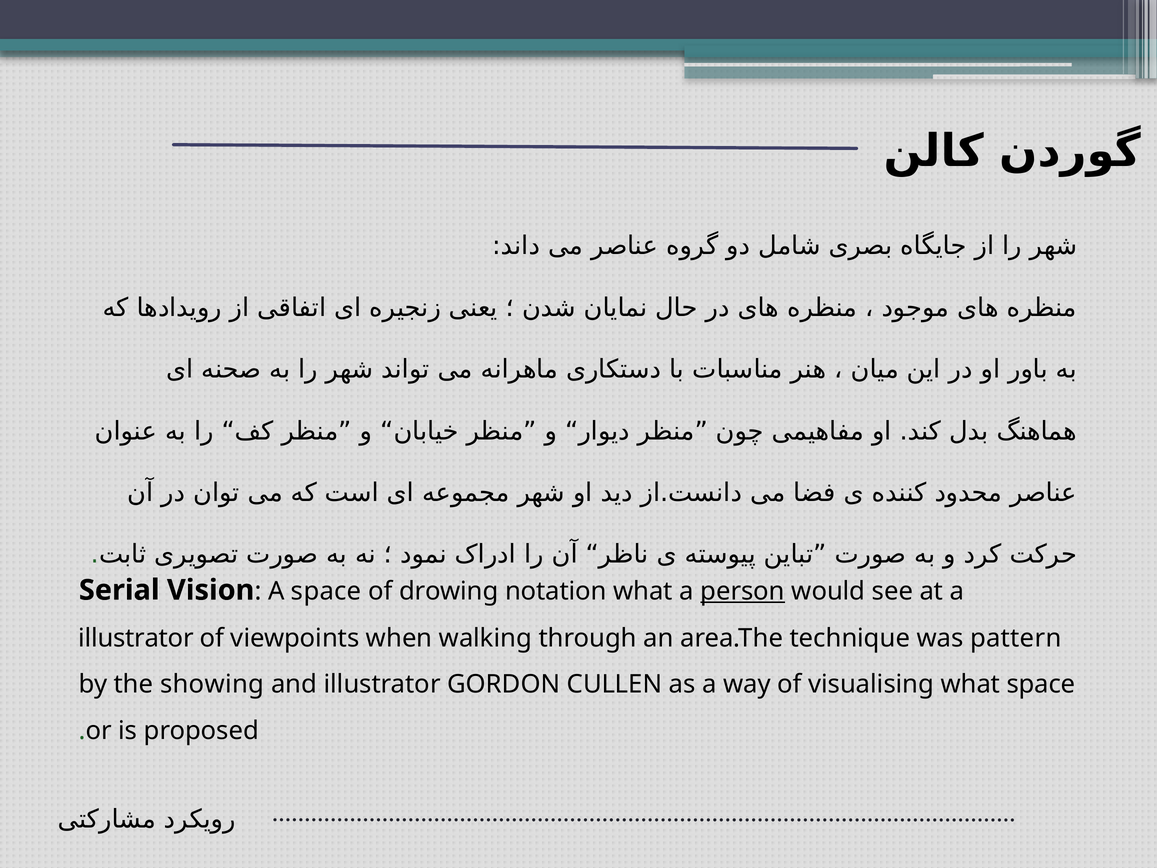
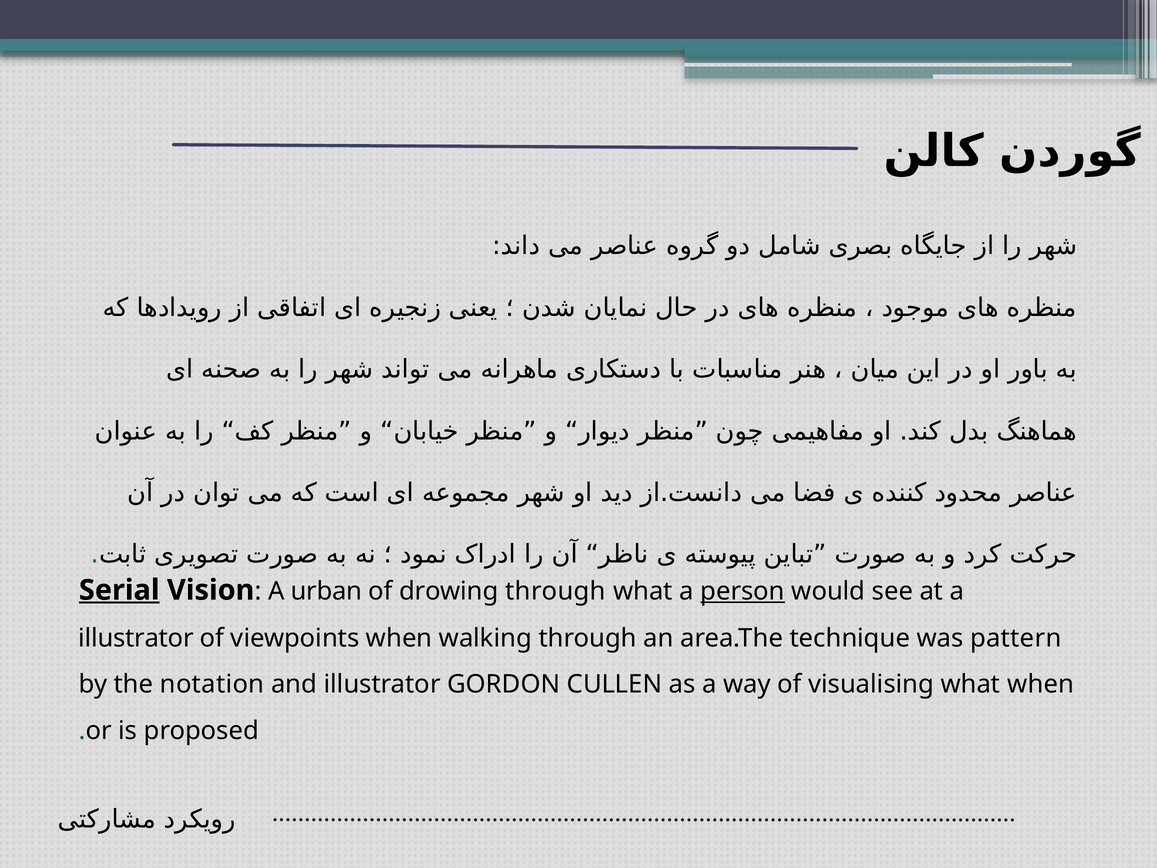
Serial underline: none -> present
A space: space -> urban
drowing notation: notation -> through
showing: showing -> notation
what space: space -> when
